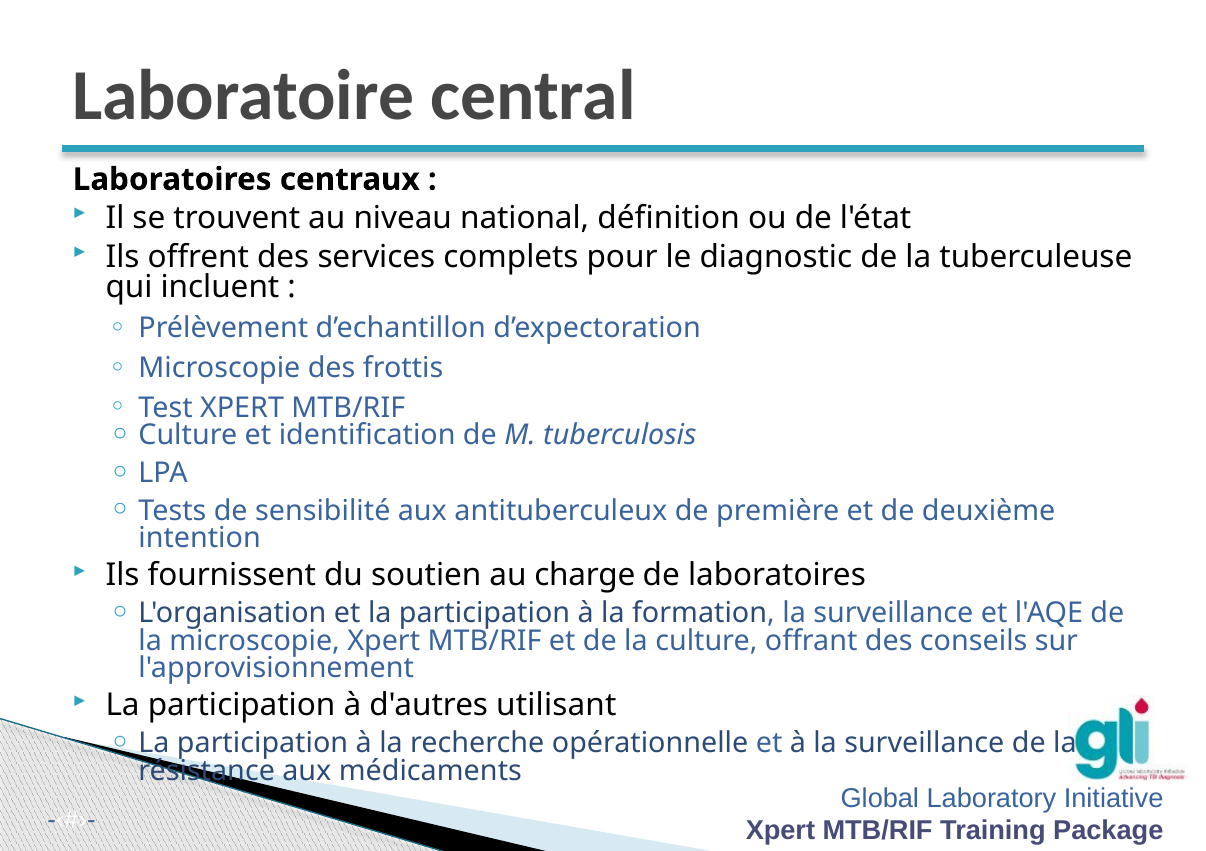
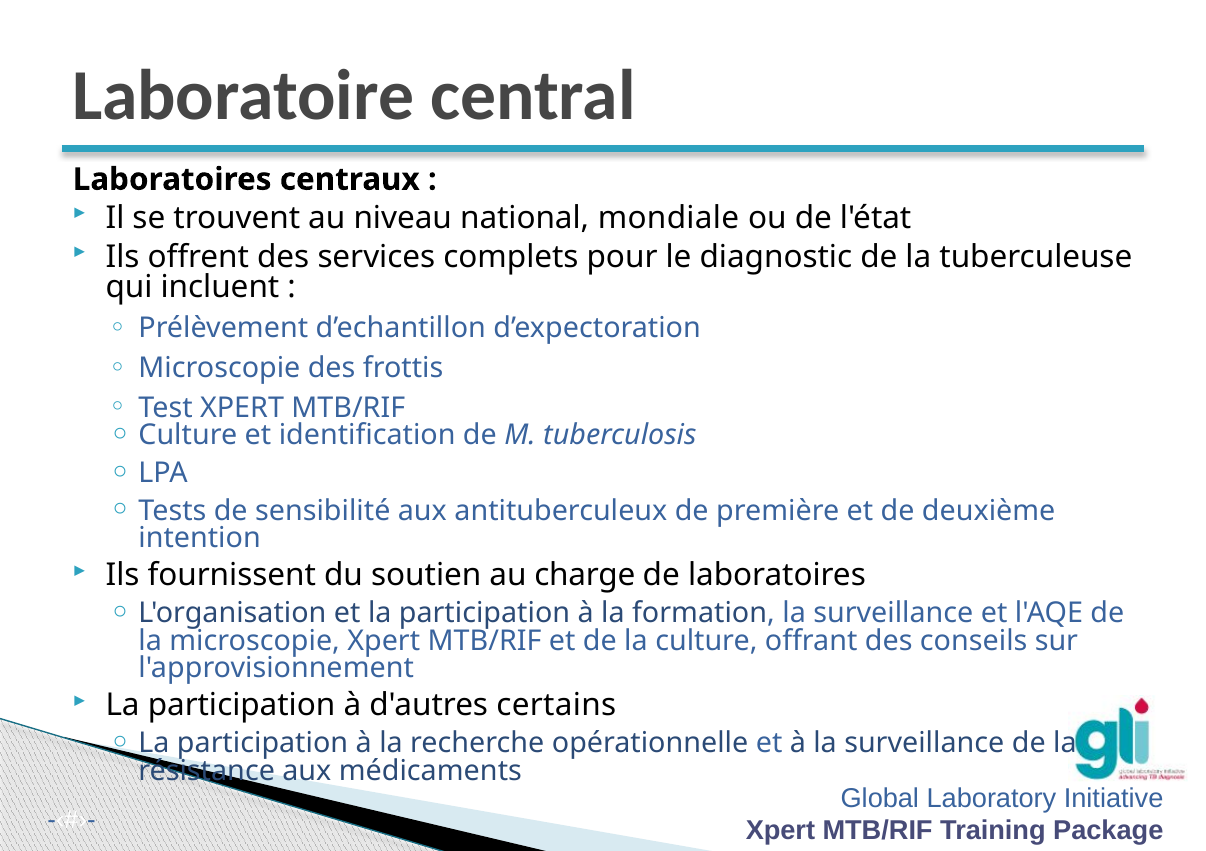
définition: définition -> mondiale
utilisant: utilisant -> certains
